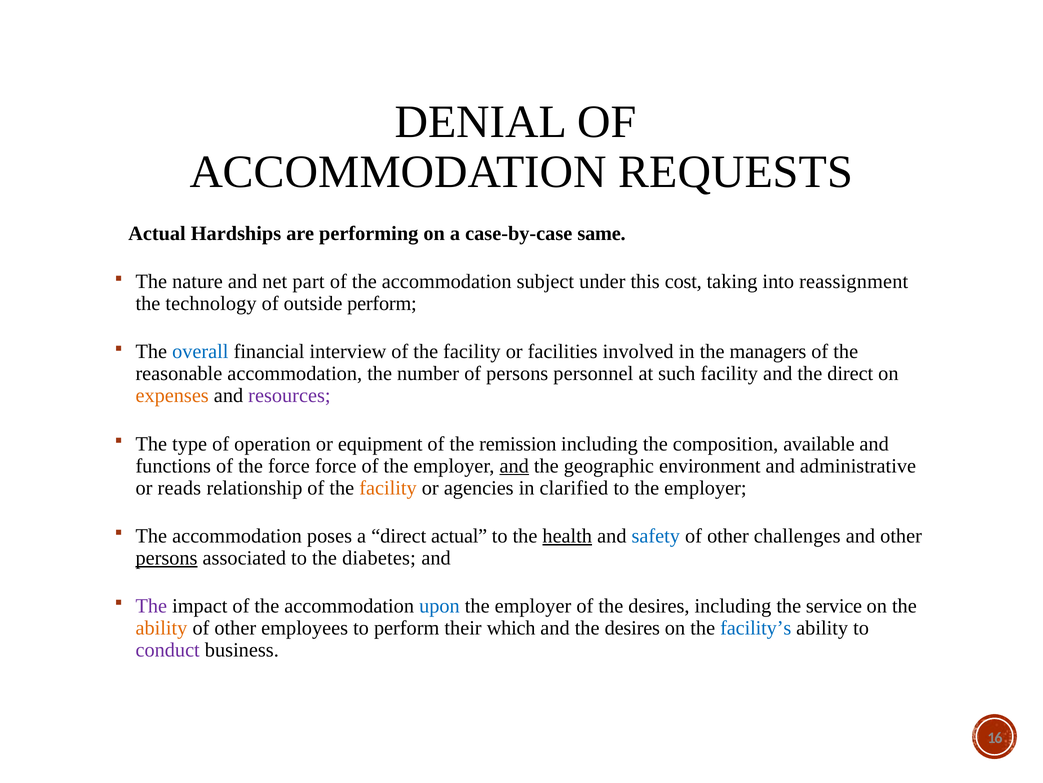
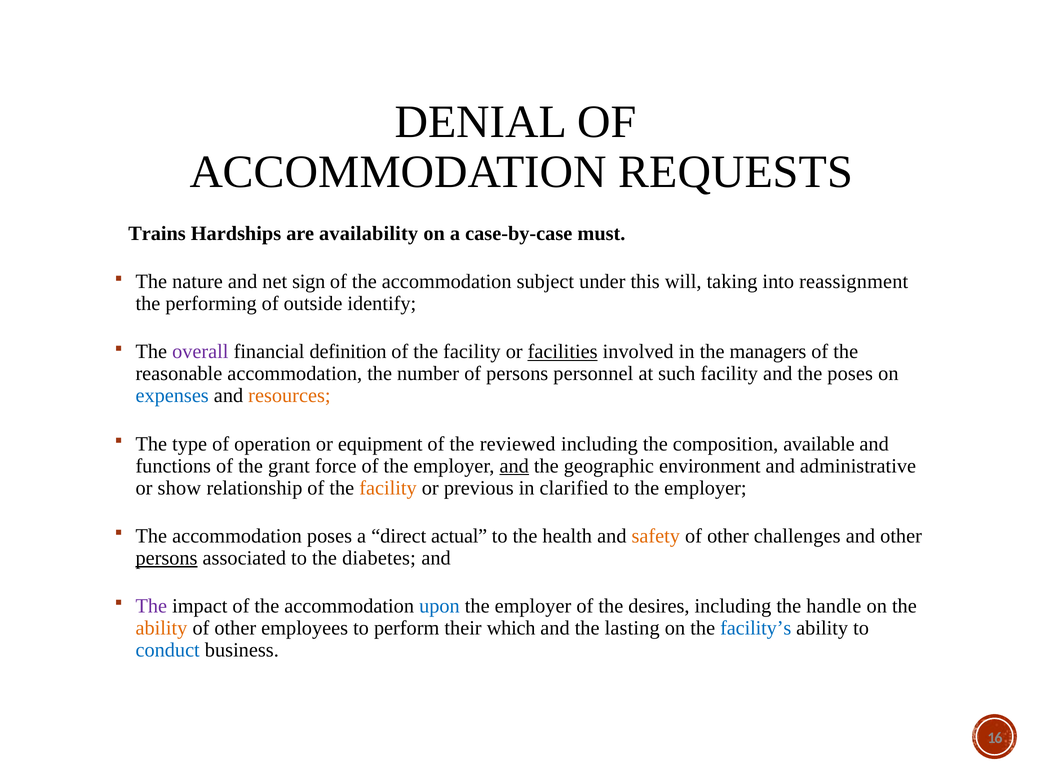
Actual at (157, 233): Actual -> Trains
performing: performing -> availability
same: same -> must
part: part -> sign
cost: cost -> will
technology: technology -> performing
outside perform: perform -> identify
overall colour: blue -> purple
interview: interview -> definition
facilities underline: none -> present
the direct: direct -> poses
expenses colour: orange -> blue
resources colour: purple -> orange
remission: remission -> reviewed
the force: force -> grant
reads: reads -> show
agencies: agencies -> previous
health underline: present -> none
safety colour: blue -> orange
service: service -> handle
and the desires: desires -> lasting
conduct colour: purple -> blue
